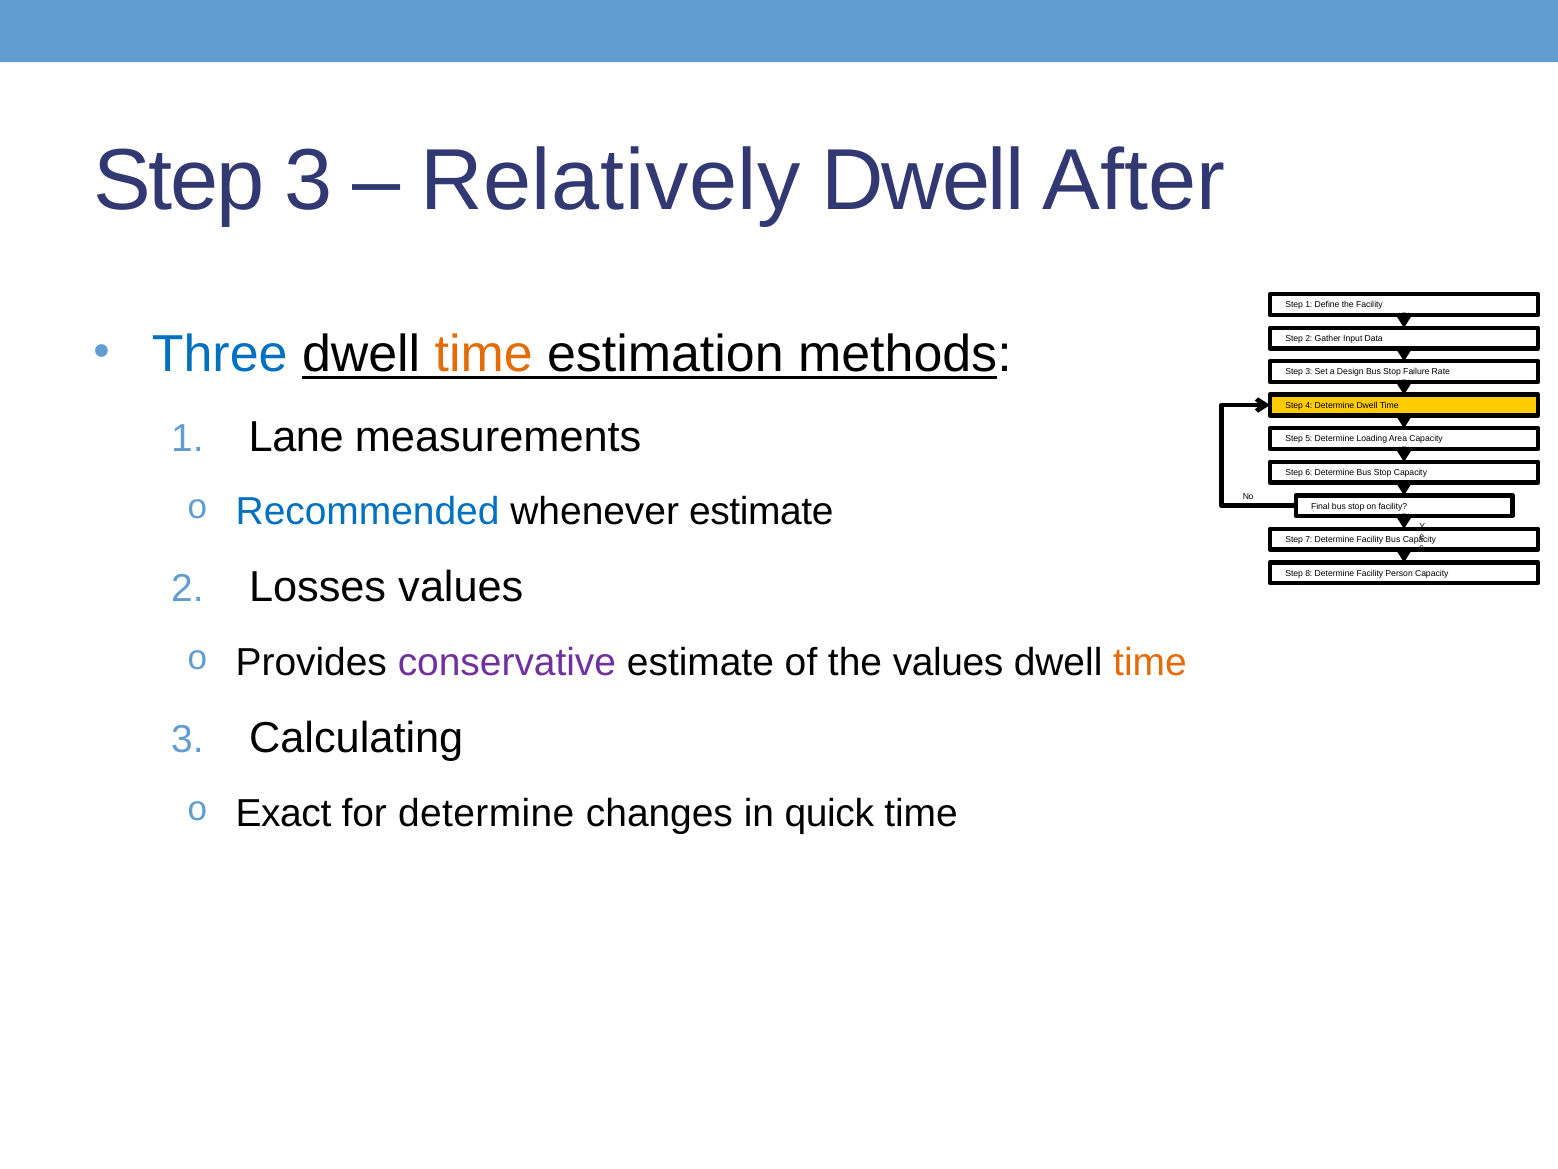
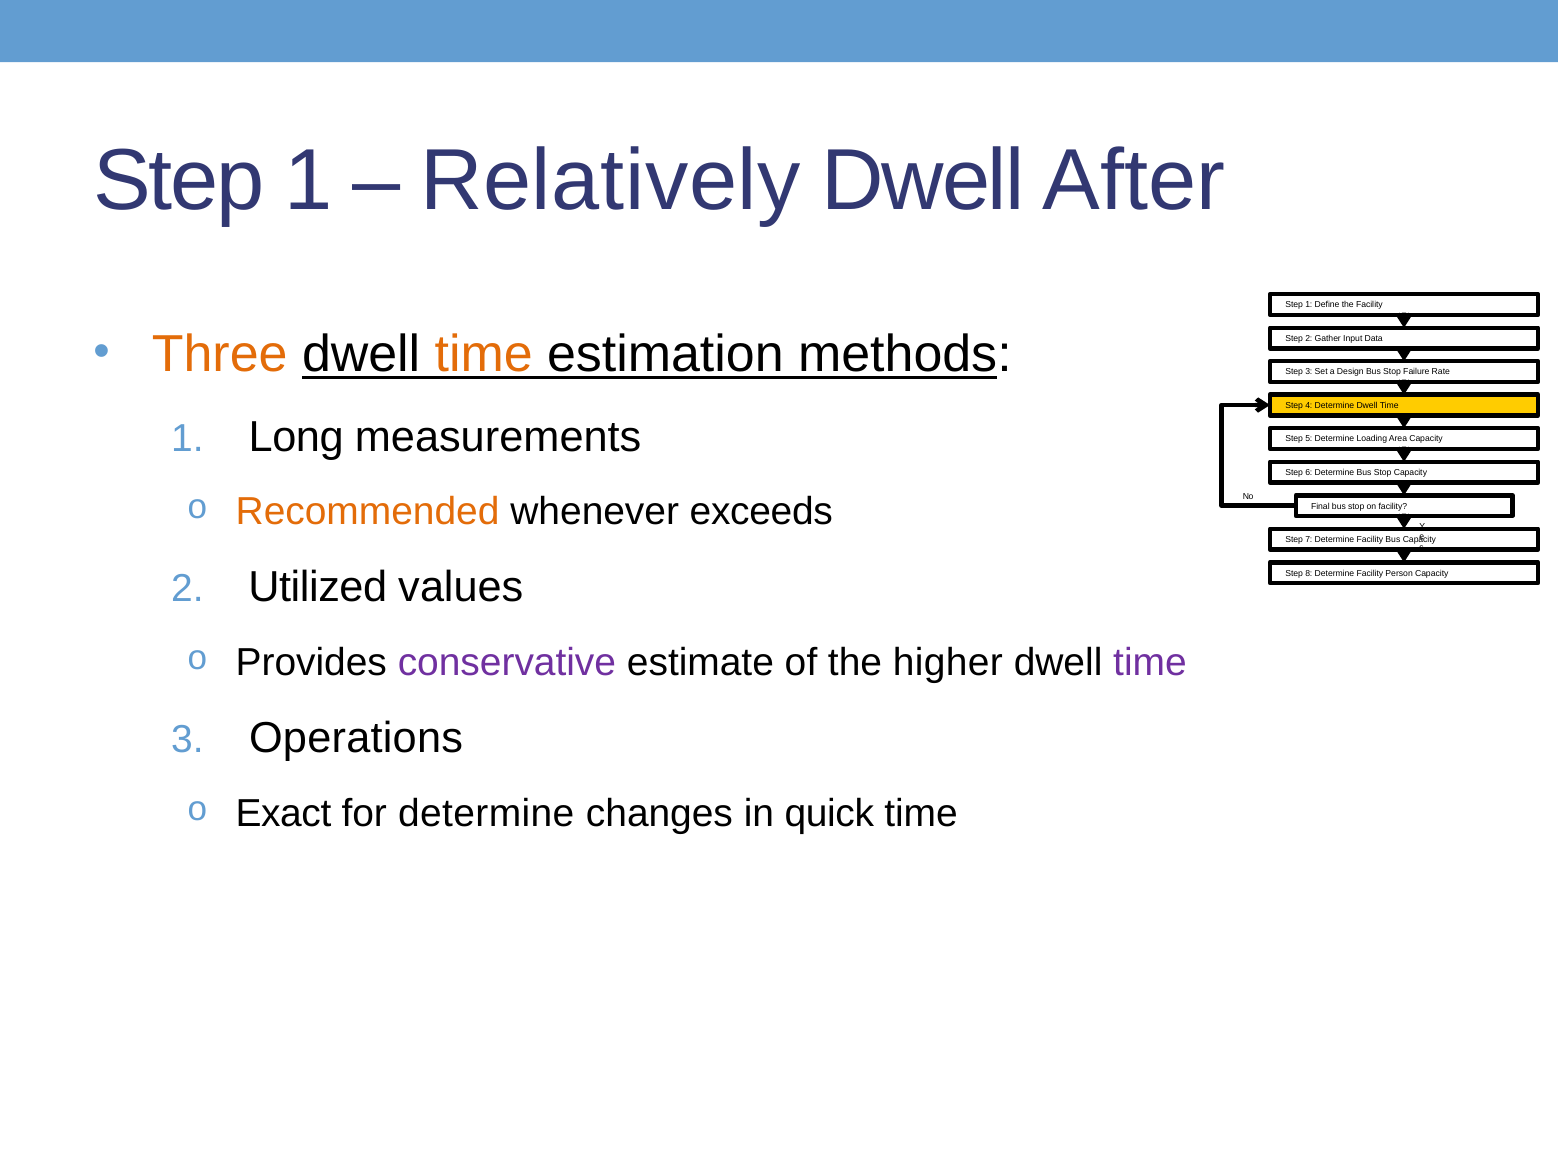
3 at (309, 181): 3 -> 1
Three colour: blue -> orange
Lane: Lane -> Long
Recommended colour: blue -> orange
whenever estimate: estimate -> exceeds
Losses: Losses -> Utilized
the values: values -> higher
time at (1150, 662) colour: orange -> purple
Calculating: Calculating -> Operations
